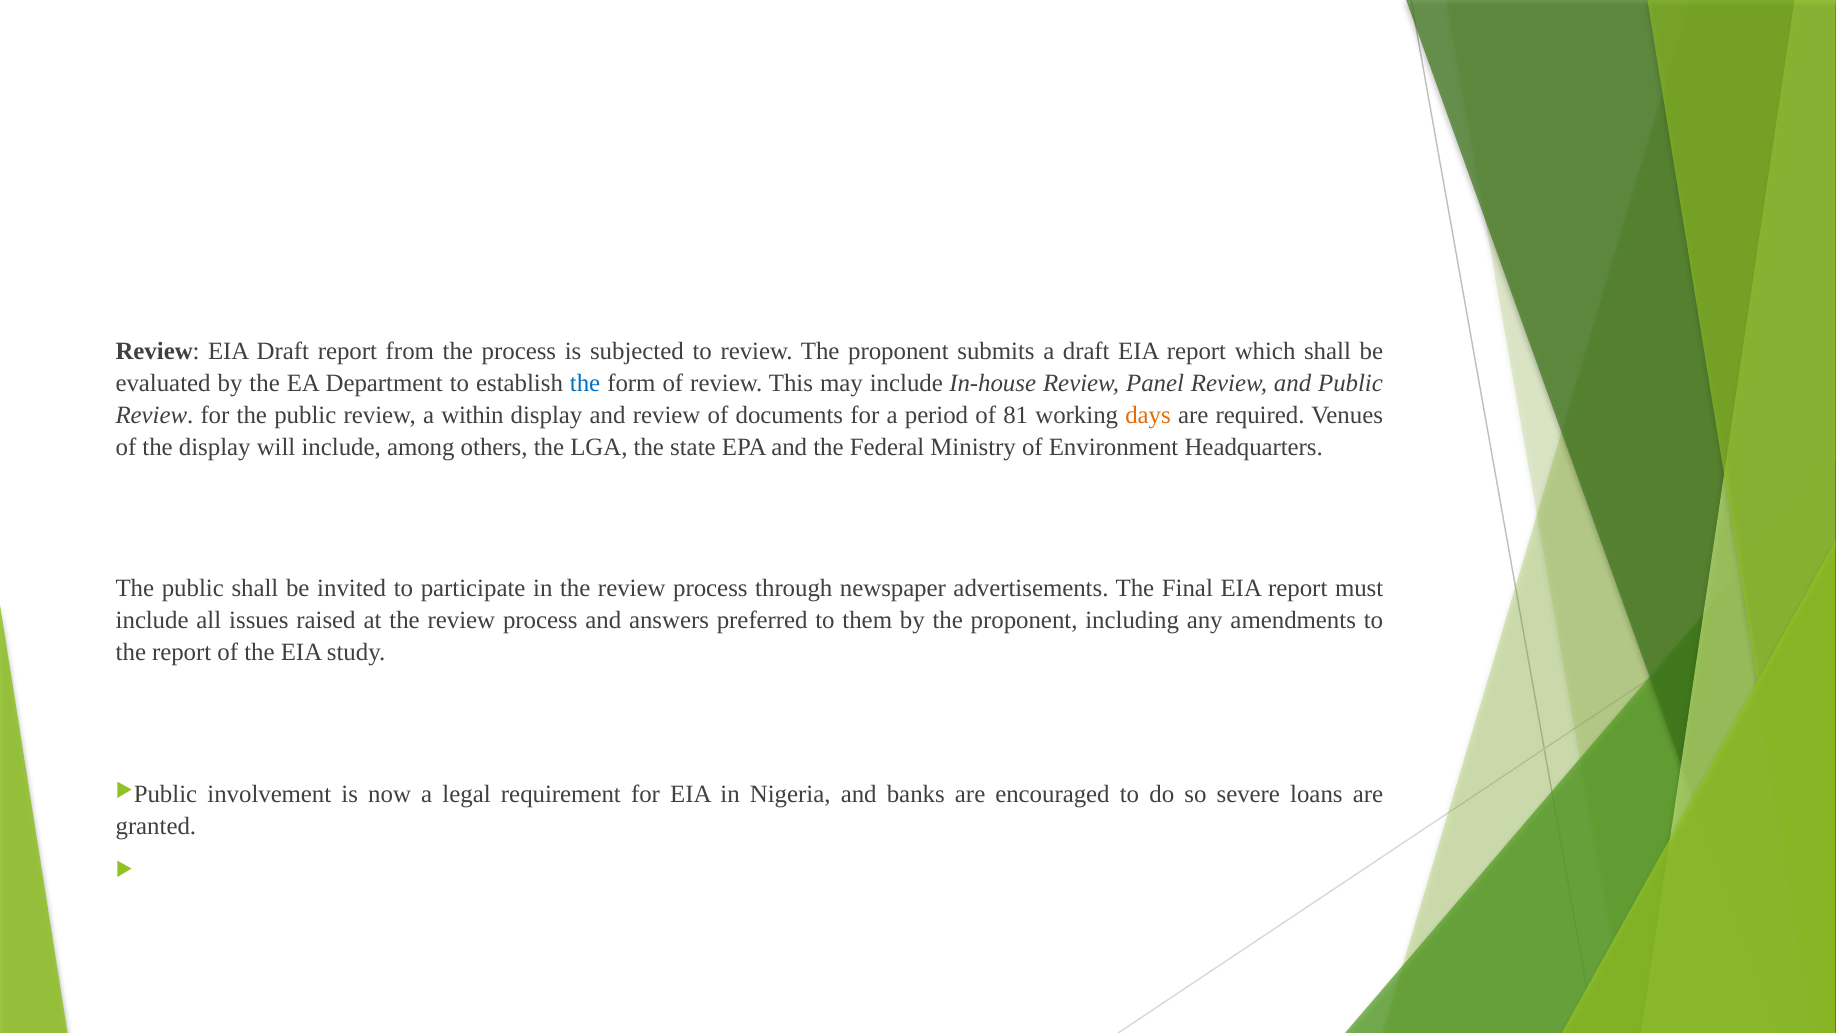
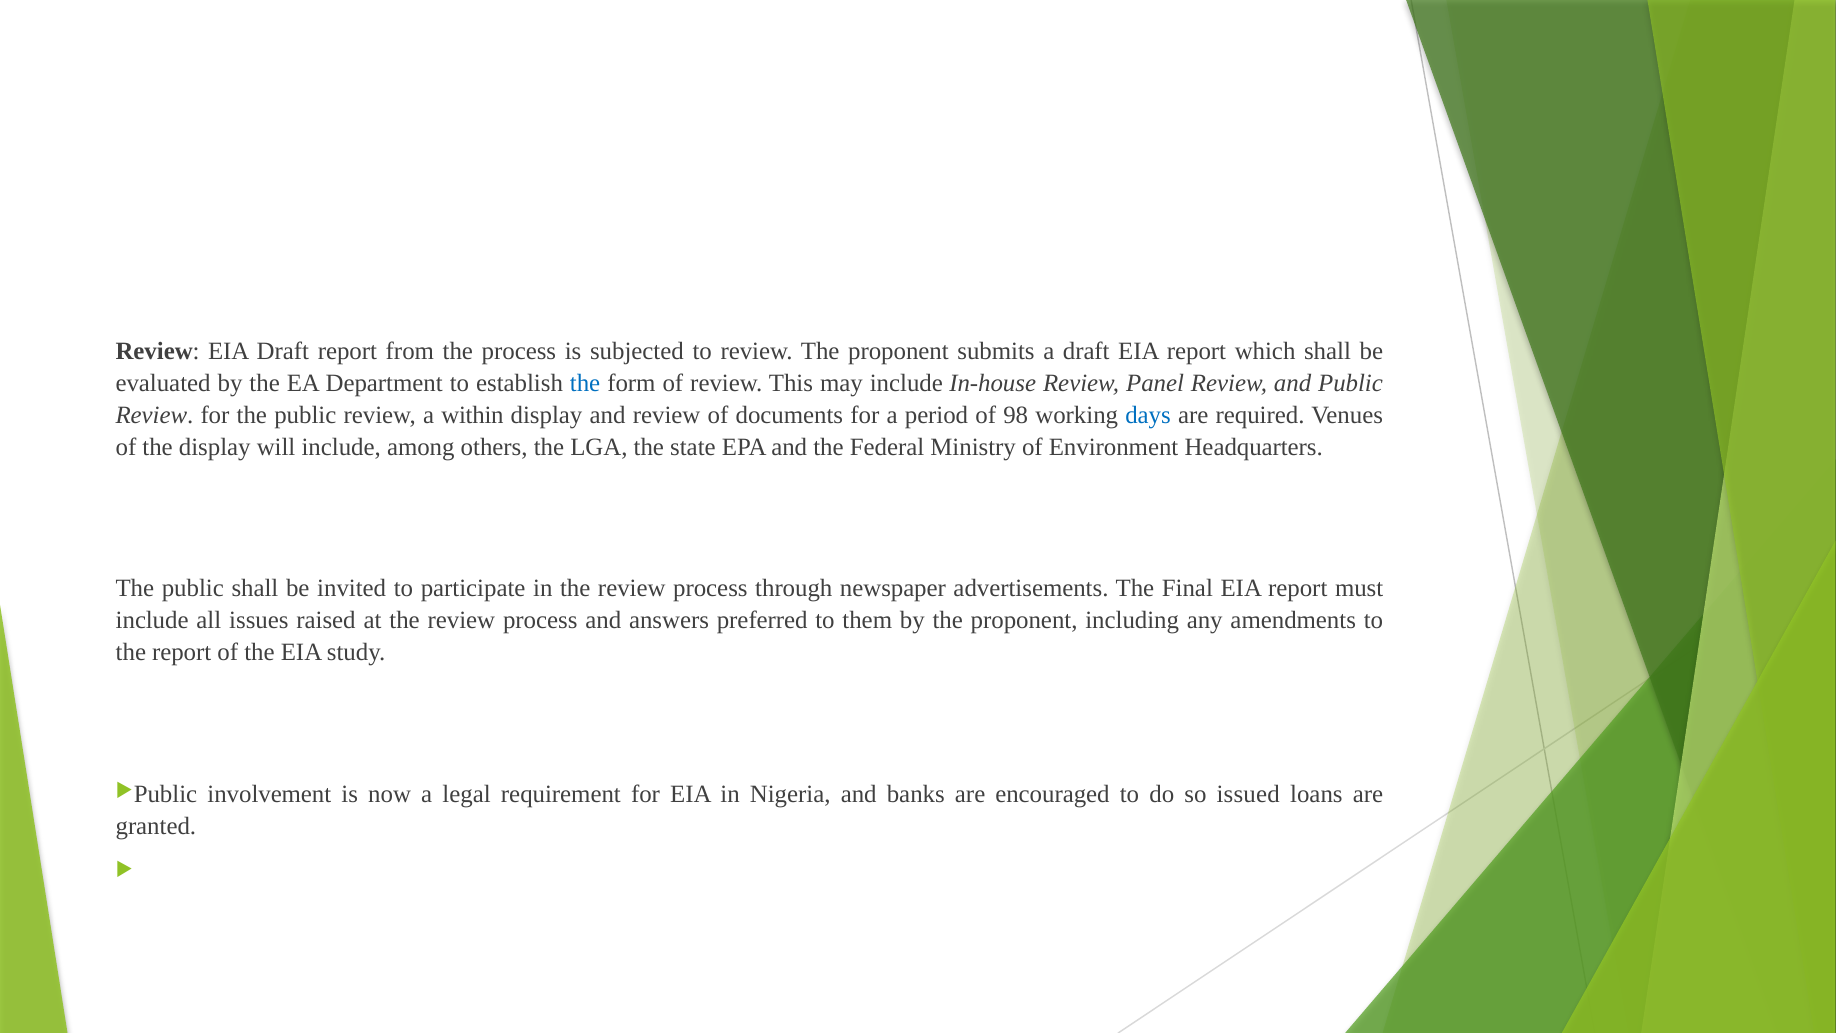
81: 81 -> 98
days colour: orange -> blue
severe: severe -> issued
